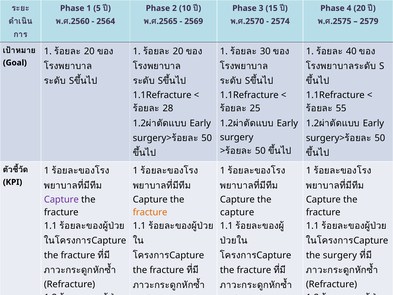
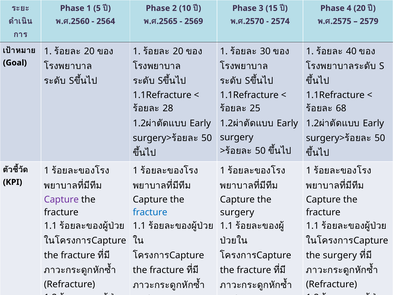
55: 55 -> 68
fracture at (150, 212) colour: orange -> blue
capture at (237, 212): capture -> surgery
